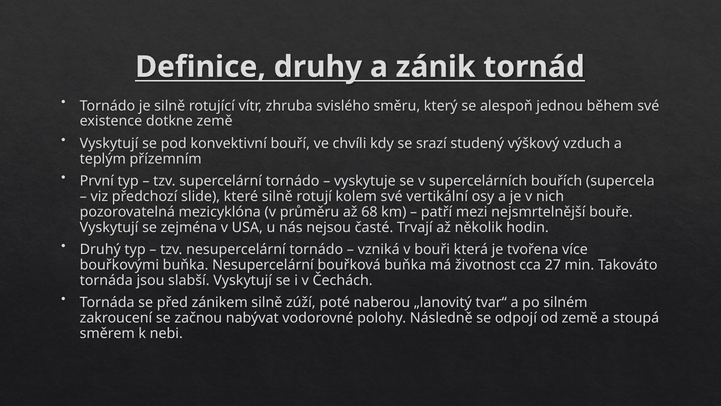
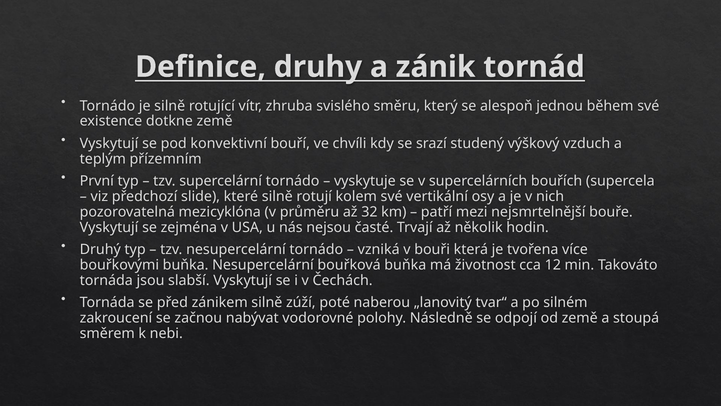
68: 68 -> 32
27: 27 -> 12
